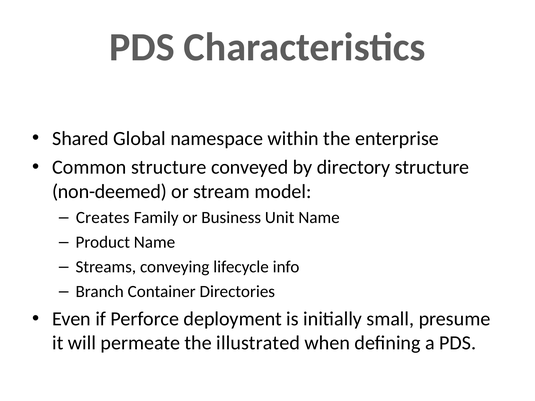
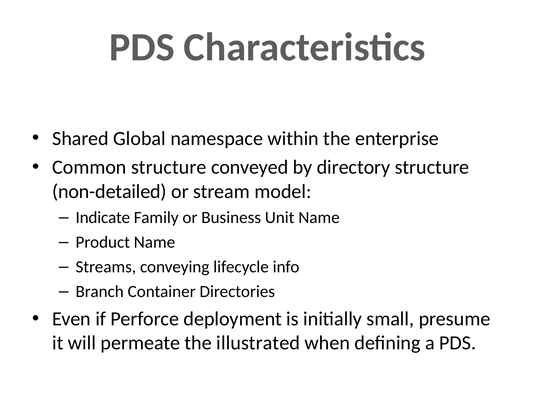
non-deemed: non-deemed -> non-detailed
Creates: Creates -> Indicate
